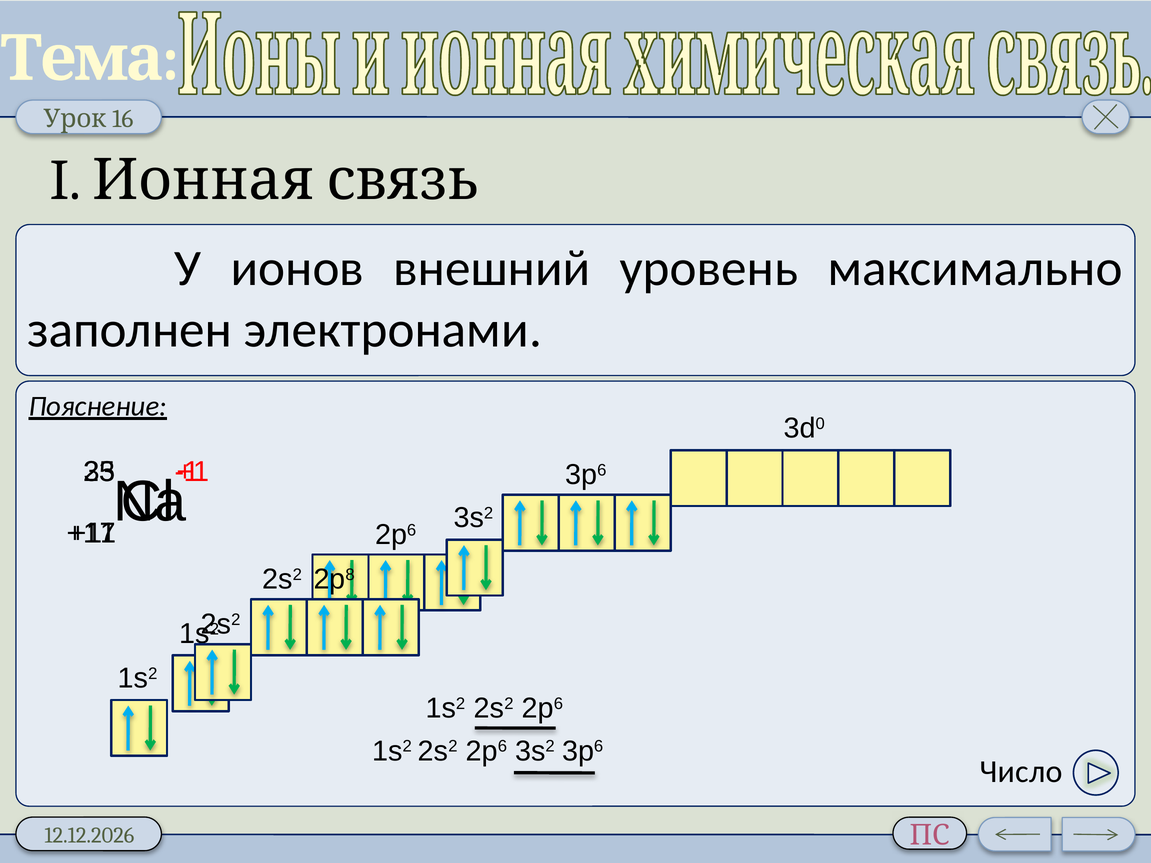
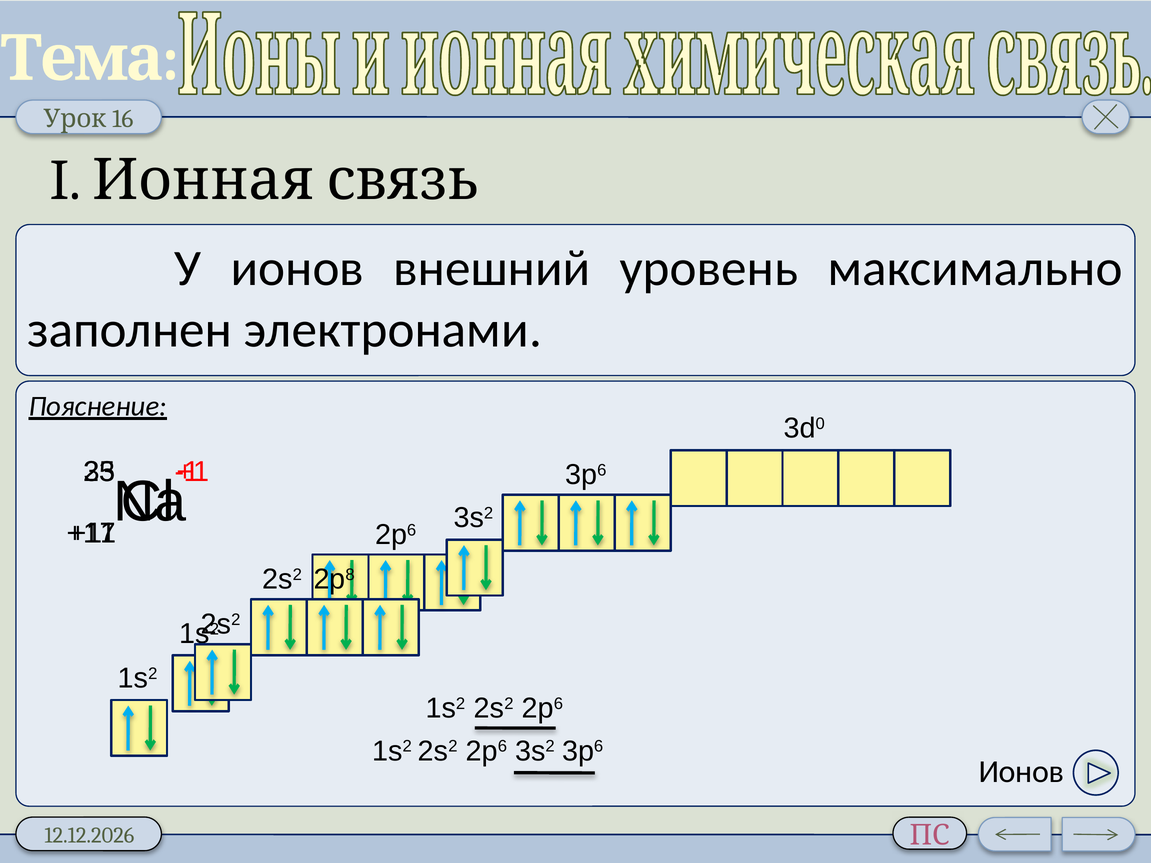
Число at (1021, 772): Число -> Ионов
